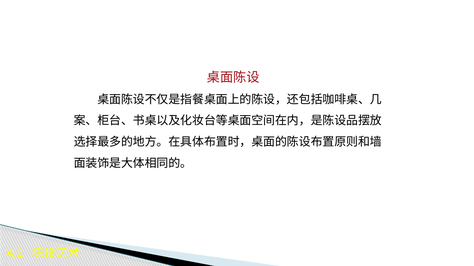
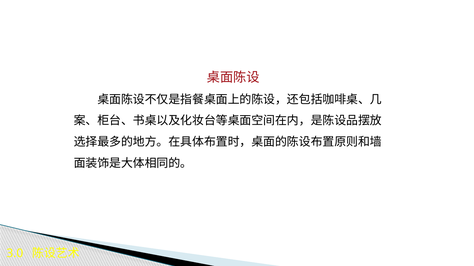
4.2: 4.2 -> 3.0
